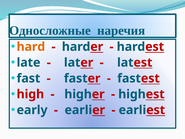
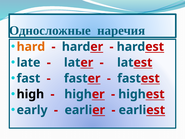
high colour: red -> black
